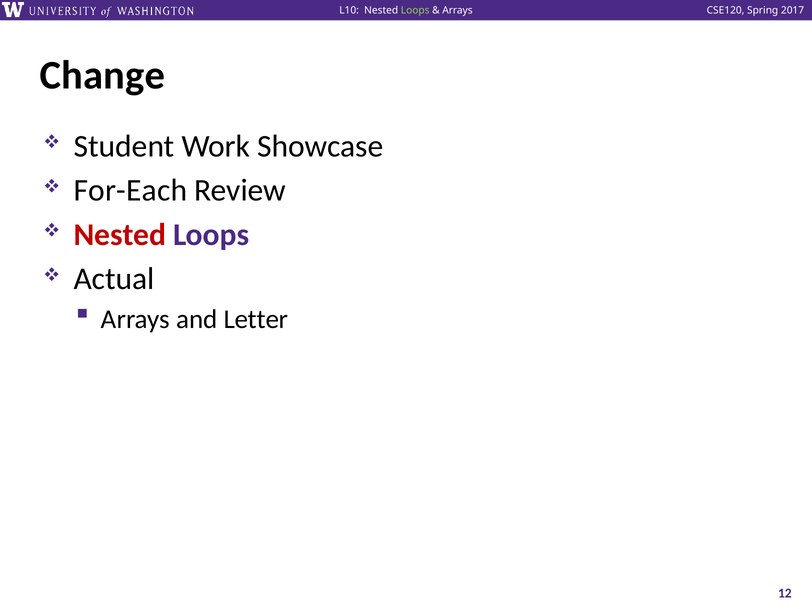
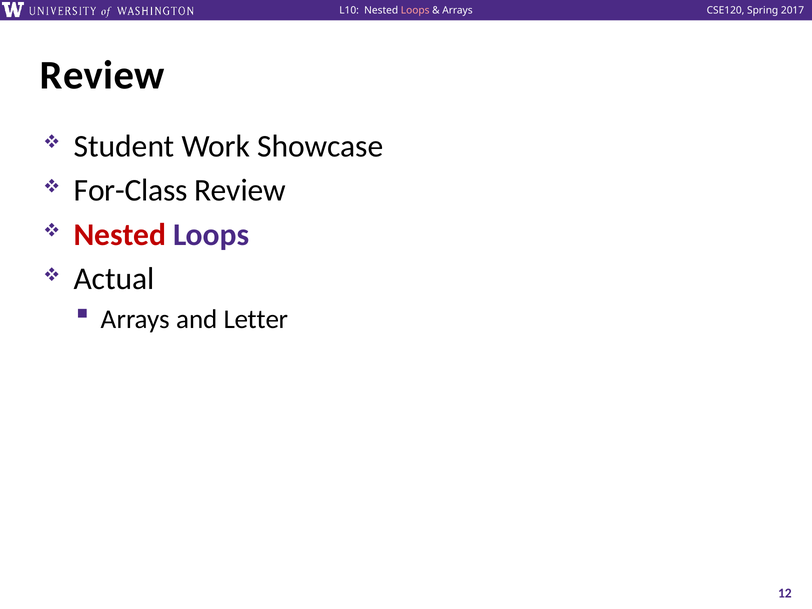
Loops at (415, 11) colour: light green -> pink
Change at (102, 75): Change -> Review
For-Each: For-Each -> For-Class
